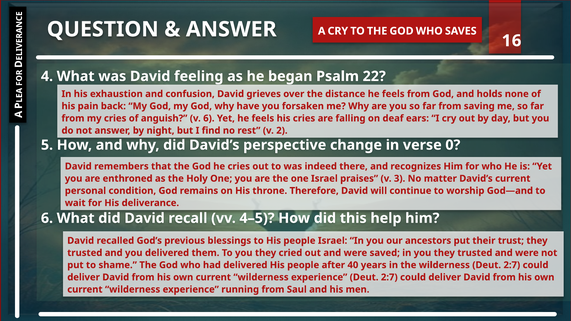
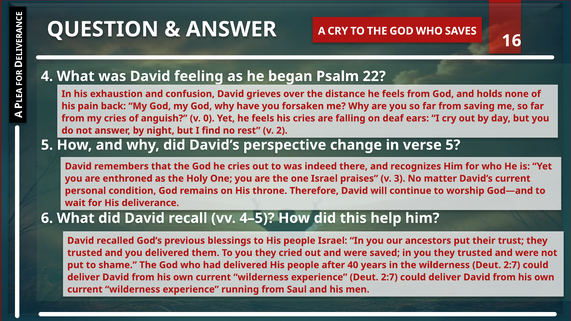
v 6: 6 -> 0
verse 0: 0 -> 5
